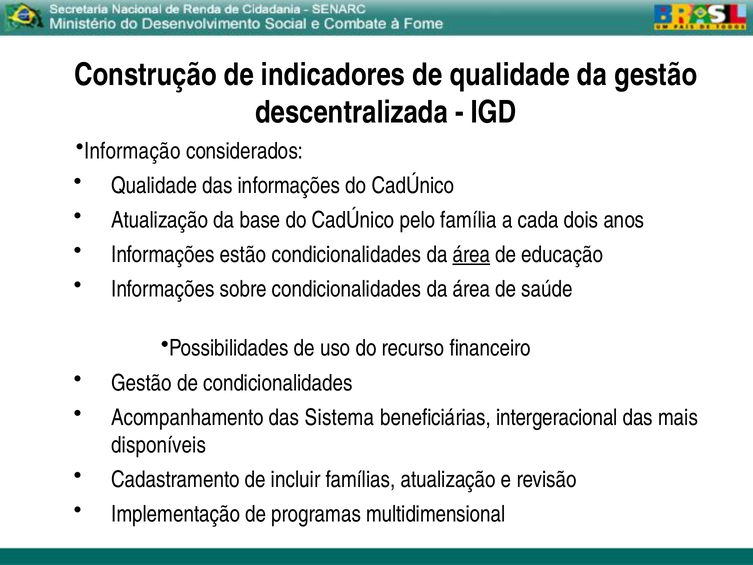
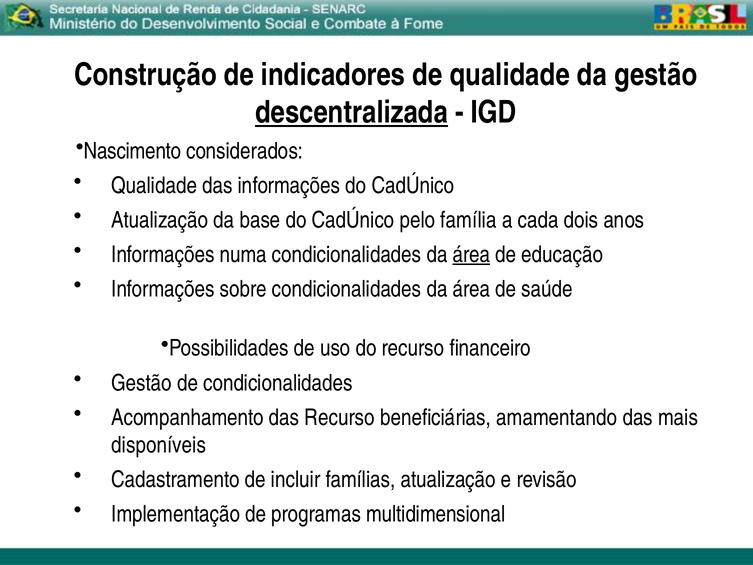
descentralizada underline: none -> present
Informação: Informação -> Nascimento
estão: estão -> numa
das Sistema: Sistema -> Recurso
intergeracional: intergeracional -> amamentando
